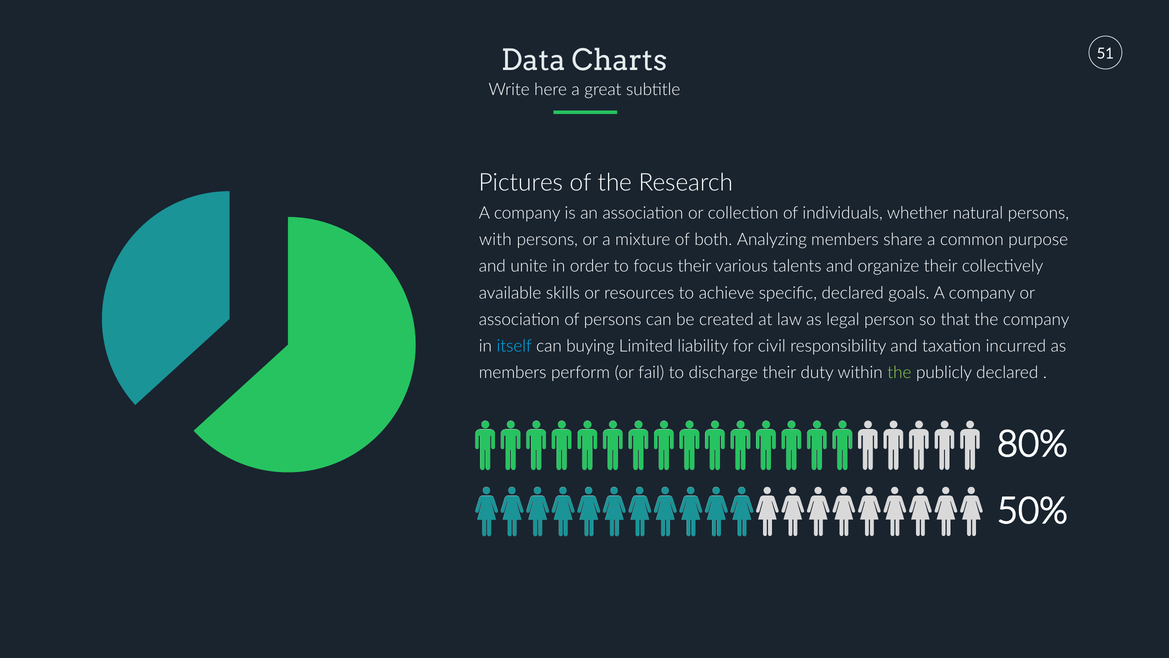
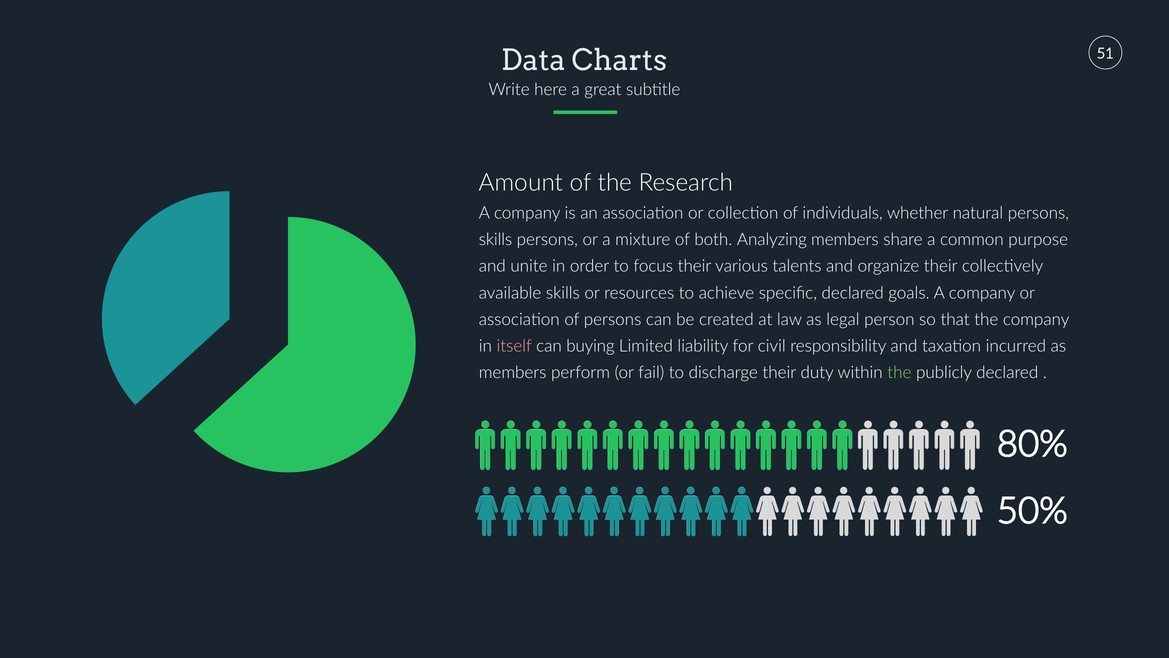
Pictures: Pictures -> Amount
with at (495, 240): with -> skills
itself colour: light blue -> pink
